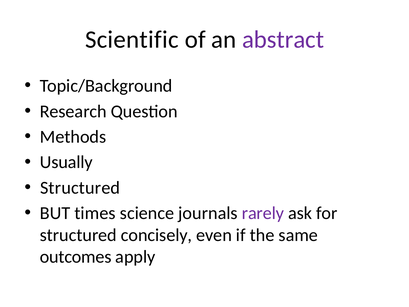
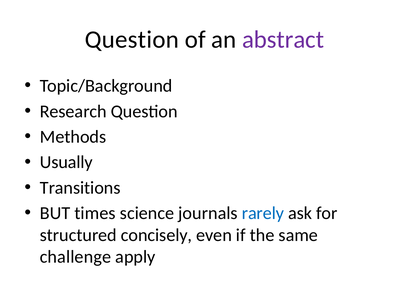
Scientific at (132, 40): Scientific -> Question
Structured at (80, 188): Structured -> Transitions
rarely colour: purple -> blue
outcomes: outcomes -> challenge
